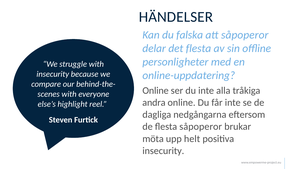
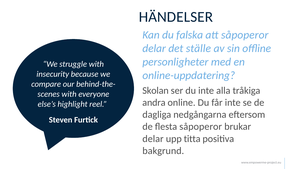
det flesta: flesta -> ställe
Online at (156, 91): Online -> Skolan
möta at (153, 139): möta -> delar
helt: helt -> titta
insecurity at (163, 151): insecurity -> bakgrund
